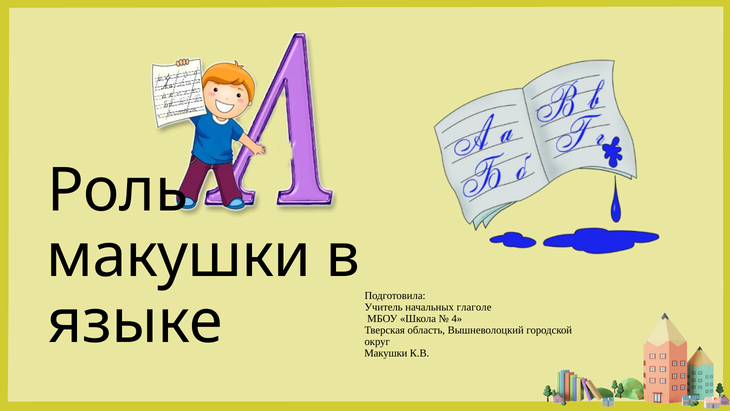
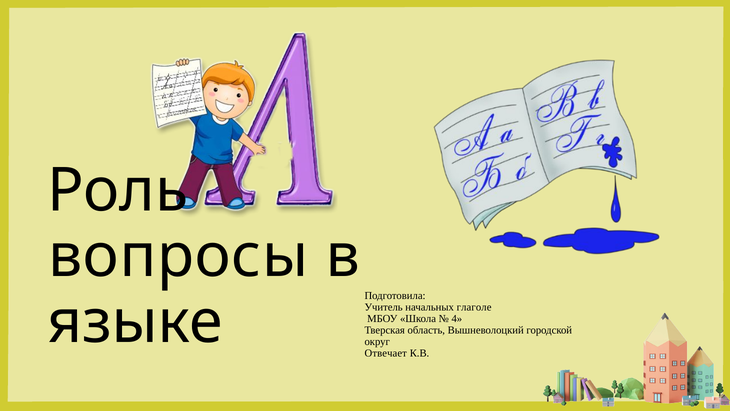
макушки at (179, 256): макушки -> вопросы
Макушки at (386, 353): Макушки -> Отвечает
